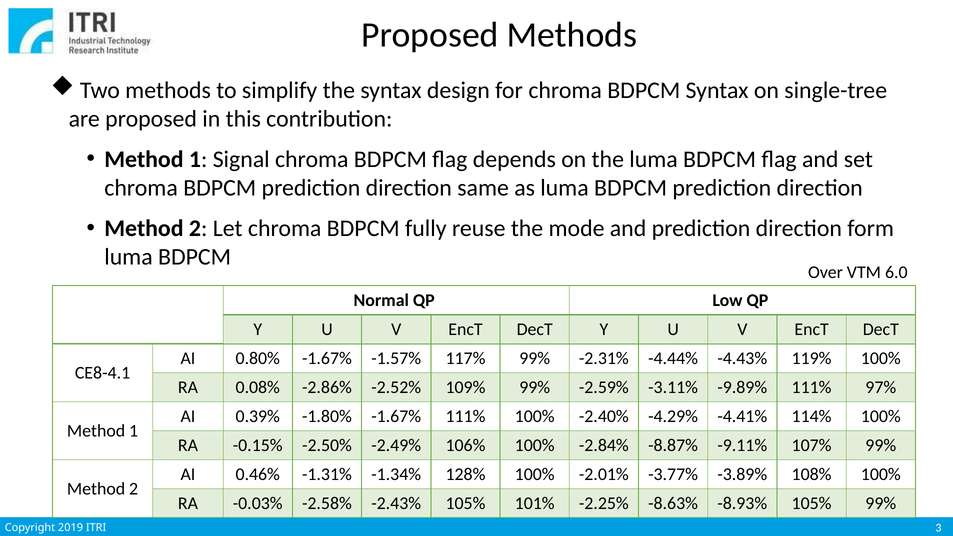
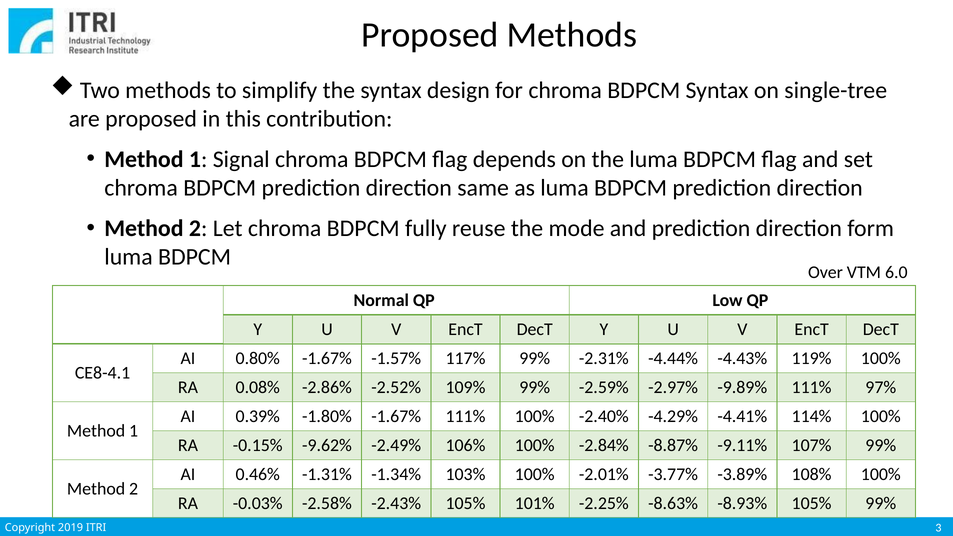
-3.11%: -3.11% -> -2.97%
-2.50%: -2.50% -> -9.62%
128%: 128% -> 103%
